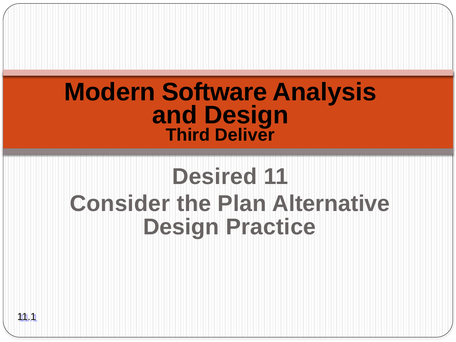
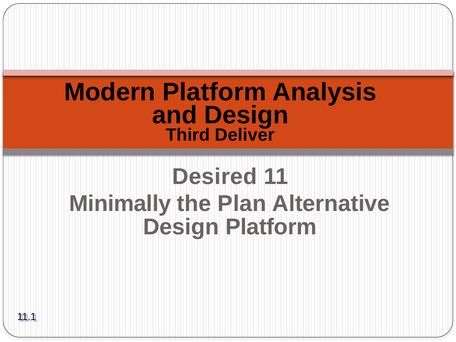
Modern Software: Software -> Platform
Consider: Consider -> Minimally
Design Practice: Practice -> Platform
